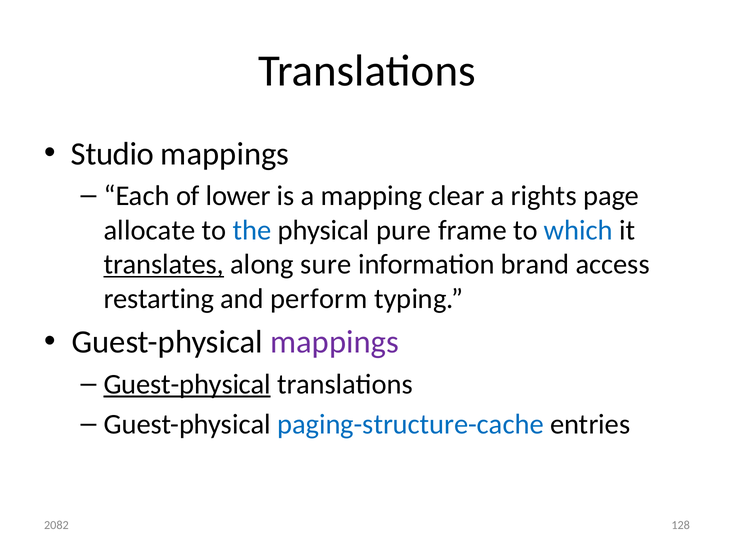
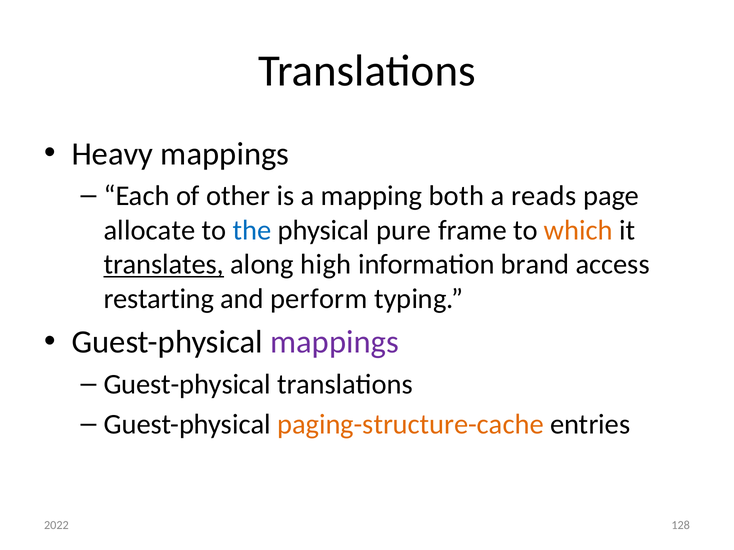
Studio: Studio -> Heavy
lower: lower -> other
clear: clear -> both
rights: rights -> reads
which colour: blue -> orange
sure: sure -> high
Guest-physical at (187, 385) underline: present -> none
paging-structure-cache colour: blue -> orange
2082: 2082 -> 2022
